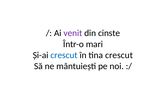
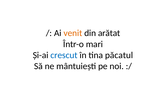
venit colour: purple -> orange
cinste: cinste -> arătat
tina crescut: crescut -> păcatul
